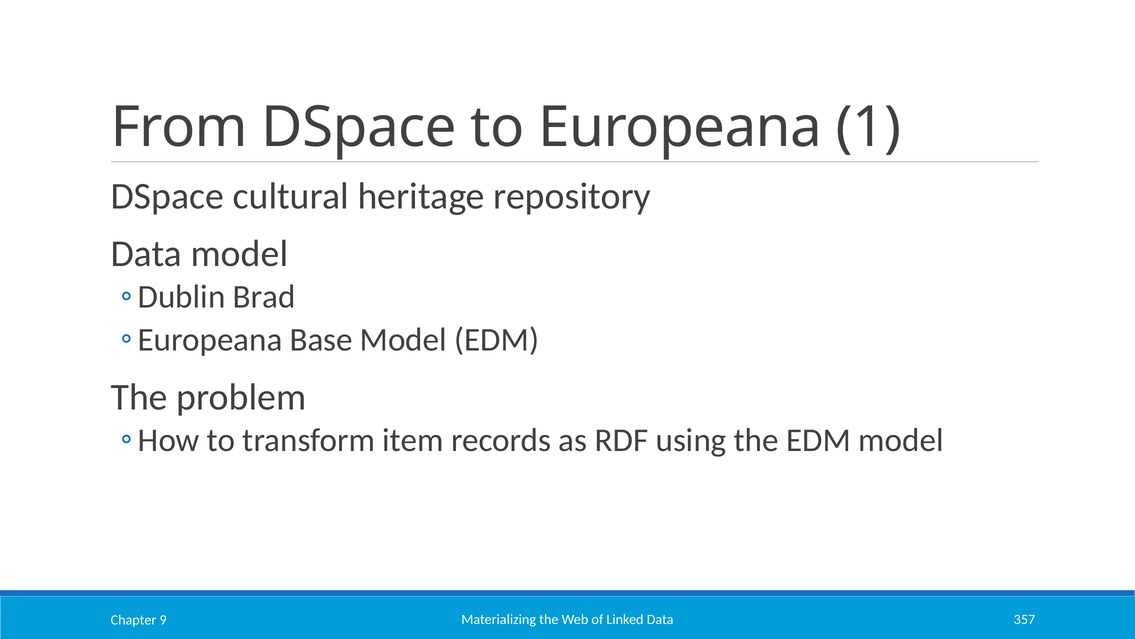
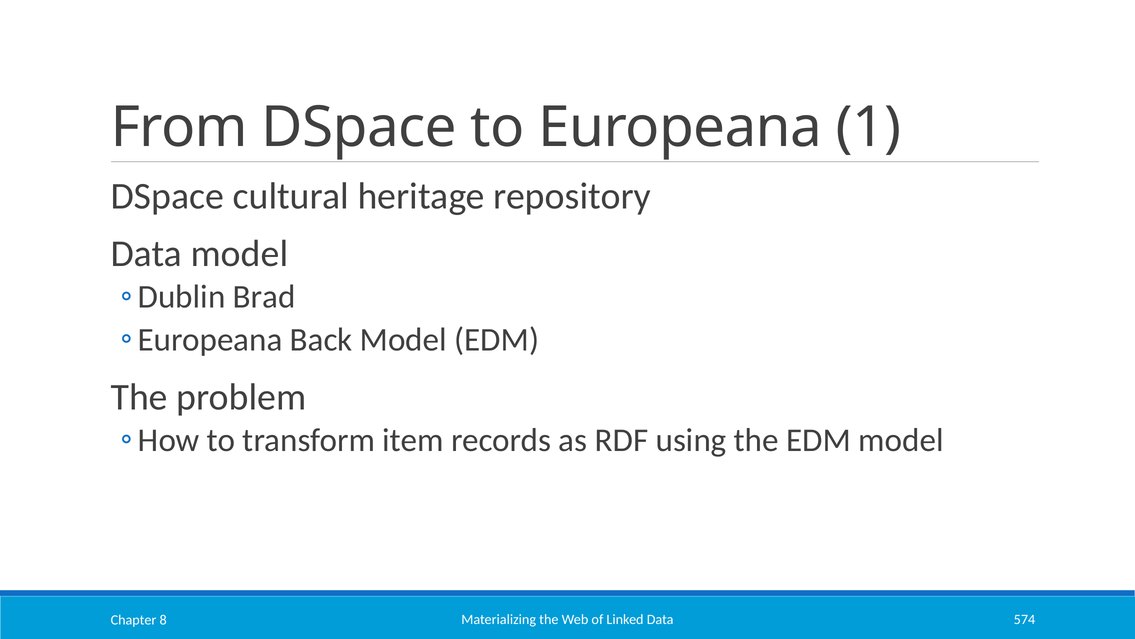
Base: Base -> Back
357: 357 -> 574
9: 9 -> 8
